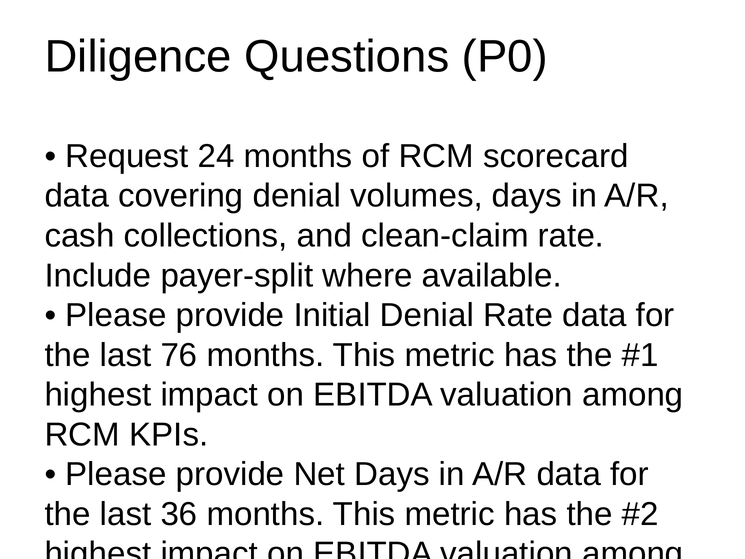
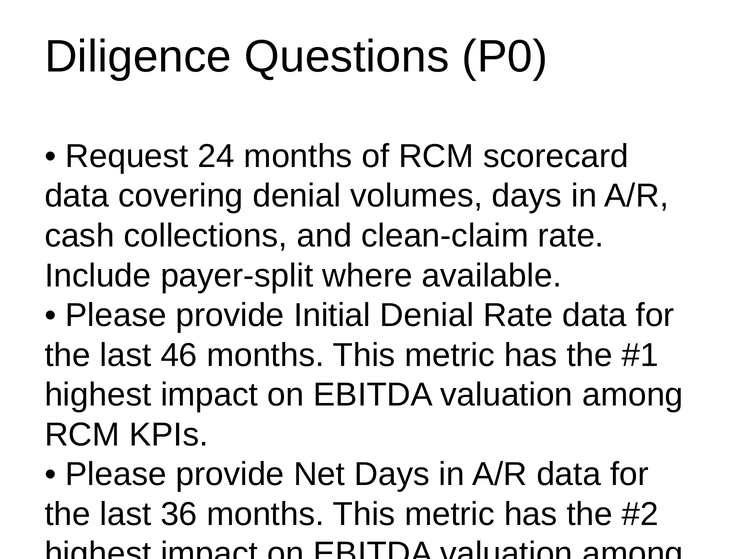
76: 76 -> 46
